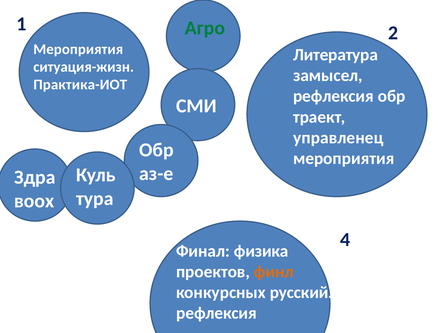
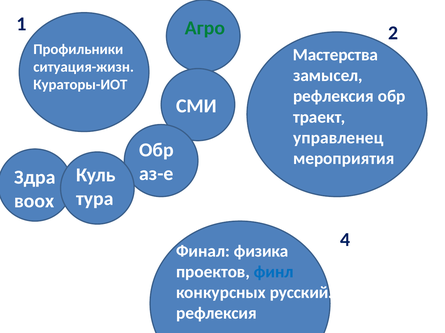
Мероприятия at (78, 49): Мероприятия -> Профильники
Литература: Литература -> Мастерства
Практика-ИОТ: Практика-ИОТ -> Кураторы-ИОТ
финл colour: orange -> blue
